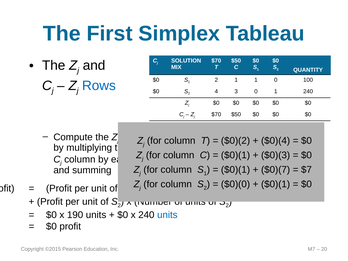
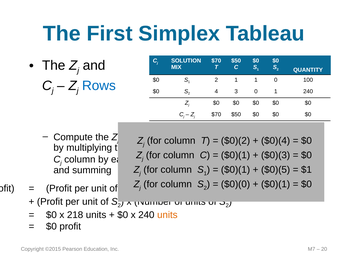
$0)(7: $0)(7 -> $0)(5
$7: $7 -> $1
190: 190 -> 218
units at (167, 215) colour: blue -> orange
